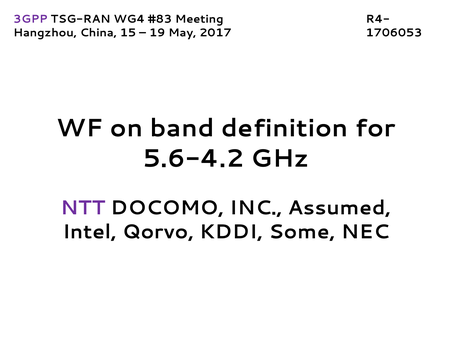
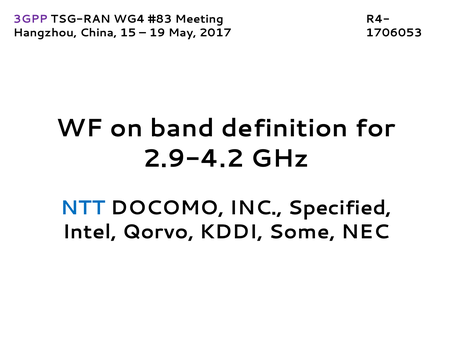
5.6-4.2: 5.6-4.2 -> 2.9-4.2
NTT colour: purple -> blue
Assumed: Assumed -> Specified
